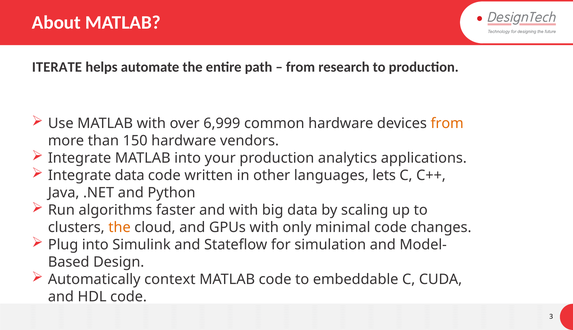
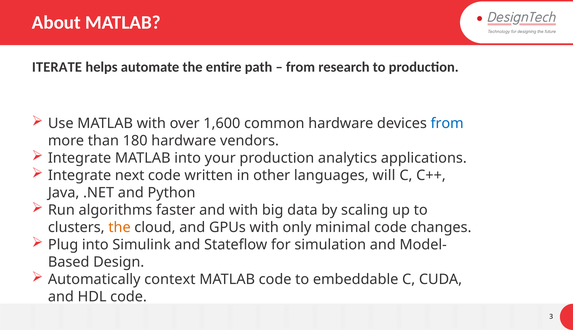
6,999: 6,999 -> 1,600
from at (447, 123) colour: orange -> blue
150: 150 -> 180
Integrate data: data -> next
lets: lets -> will
